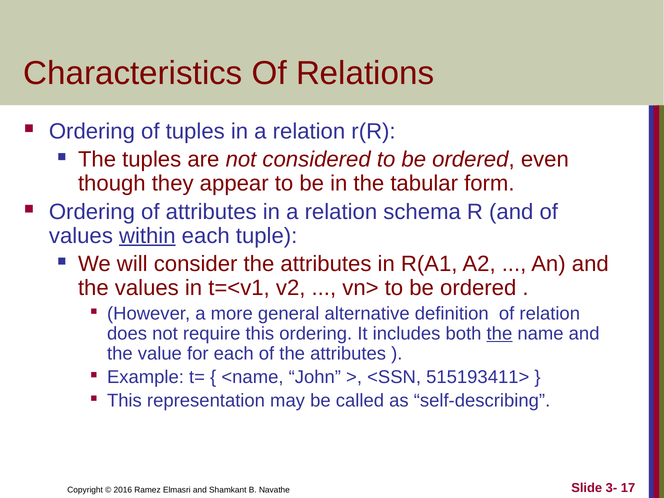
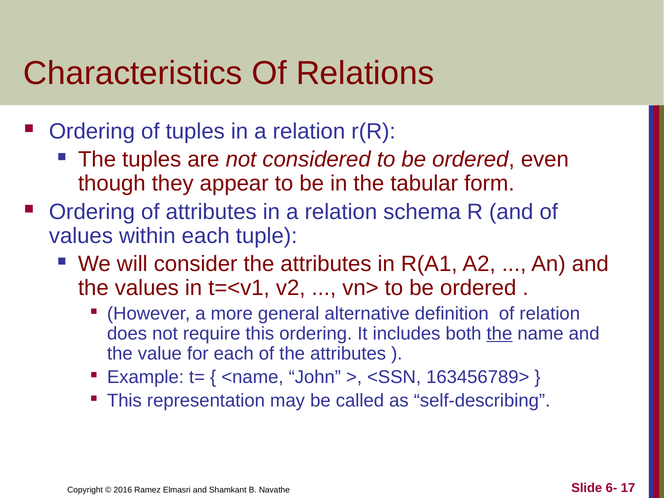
within underline: present -> none
515193411>: 515193411> -> 163456789>
3-: 3- -> 6-
